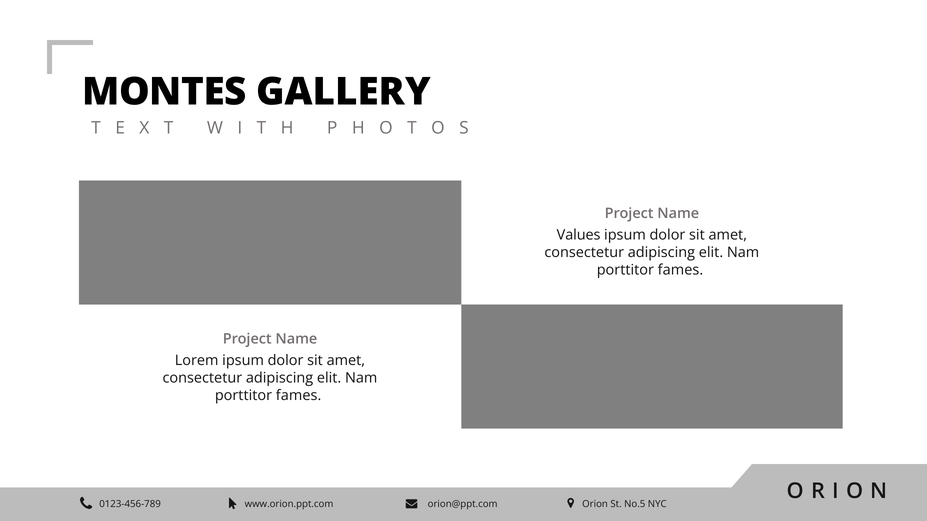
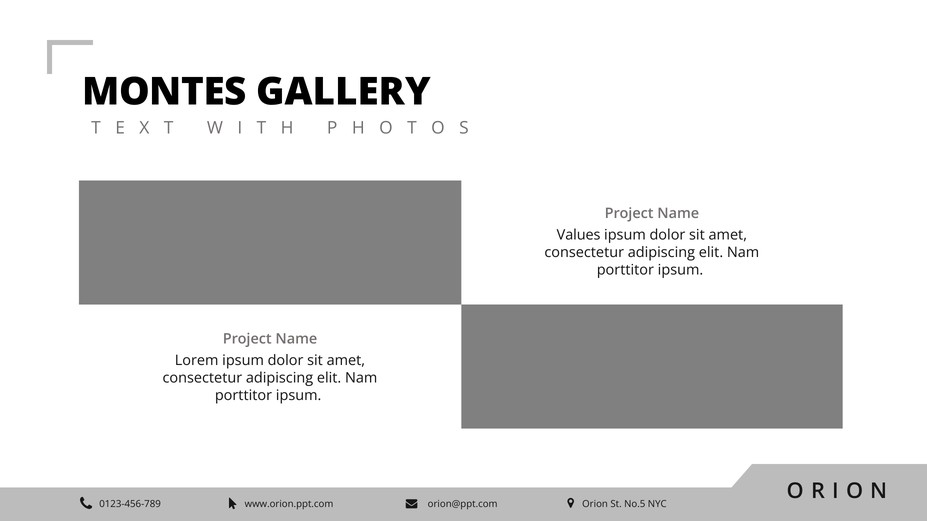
fames at (680, 270): fames -> ipsum
fames at (299, 396): fames -> ipsum
